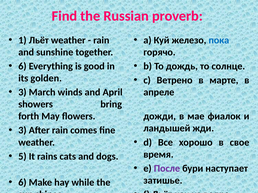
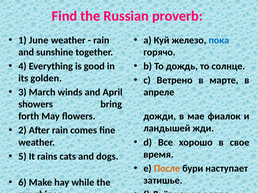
1 Льёт: Льёт -> June
6 at (22, 66): 6 -> 4
3 at (22, 131): 3 -> 2
После colour: purple -> orange
